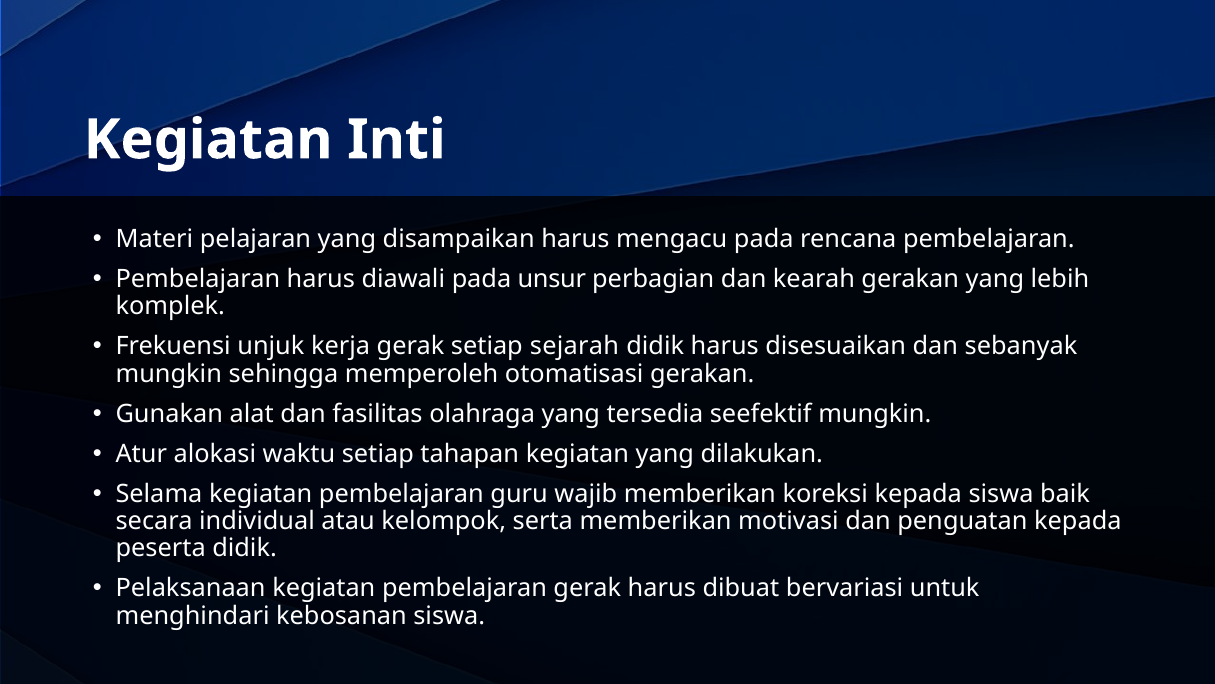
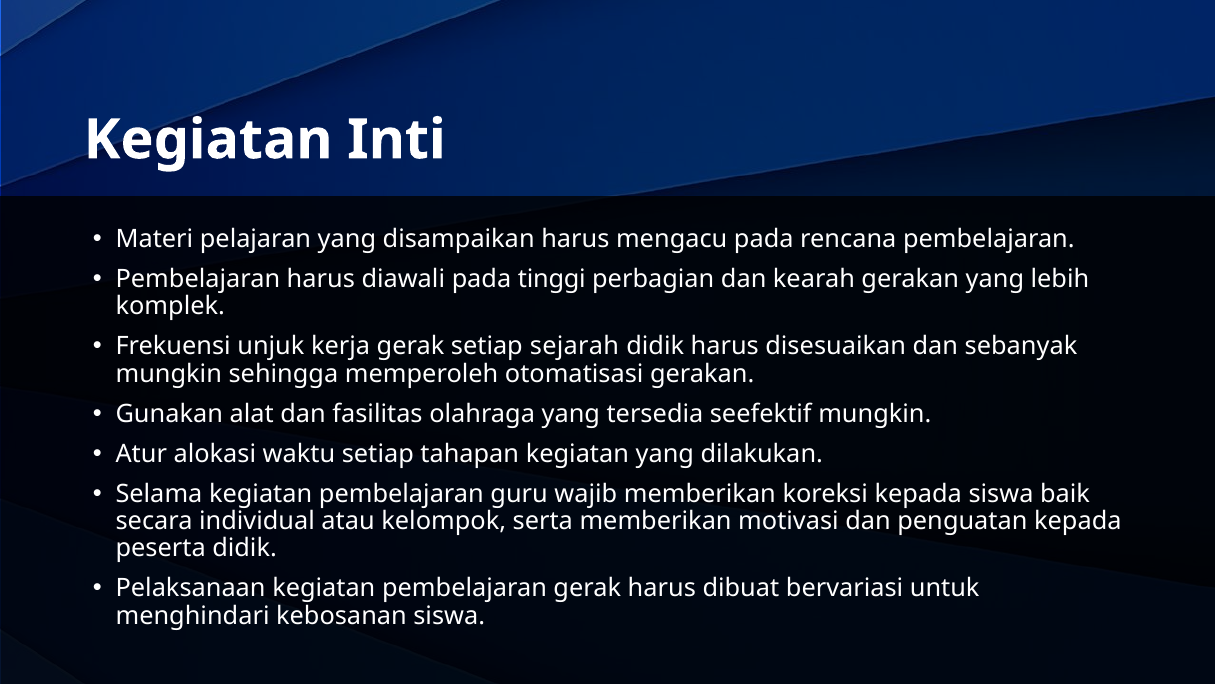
unsur: unsur -> tinggi
